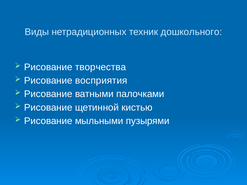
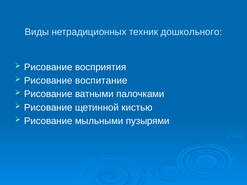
творчества: творчества -> восприятия
восприятия: восприятия -> воспитание
